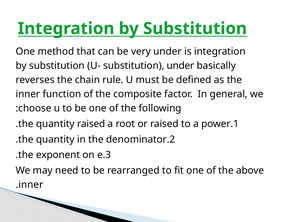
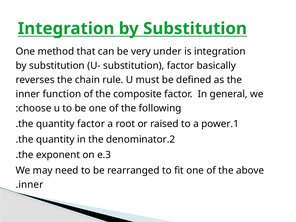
substitution under: under -> factor
quantity raised: raised -> factor
